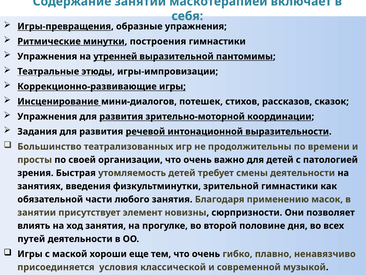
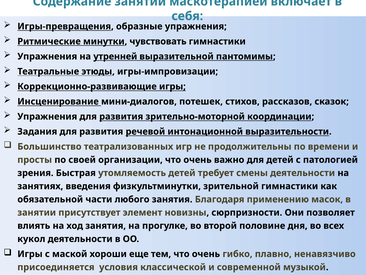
построения: построения -> чувствовать
путей: путей -> кукол
